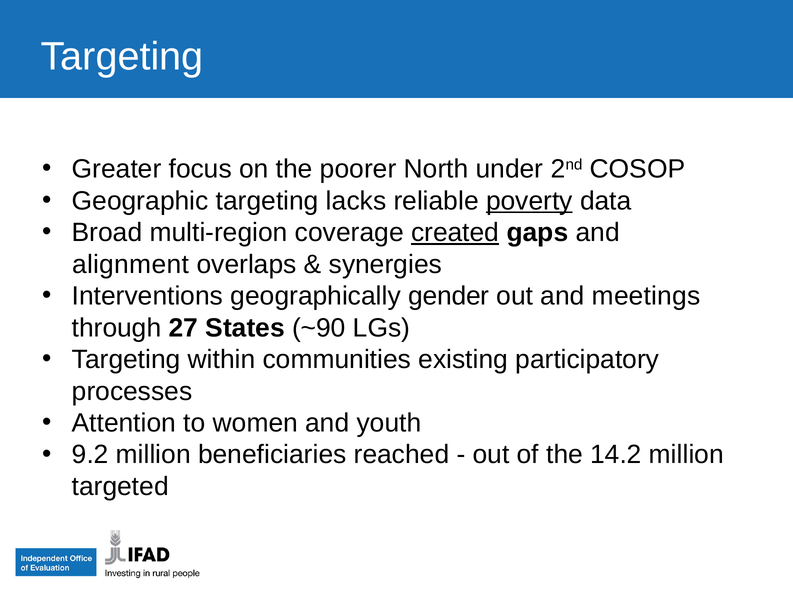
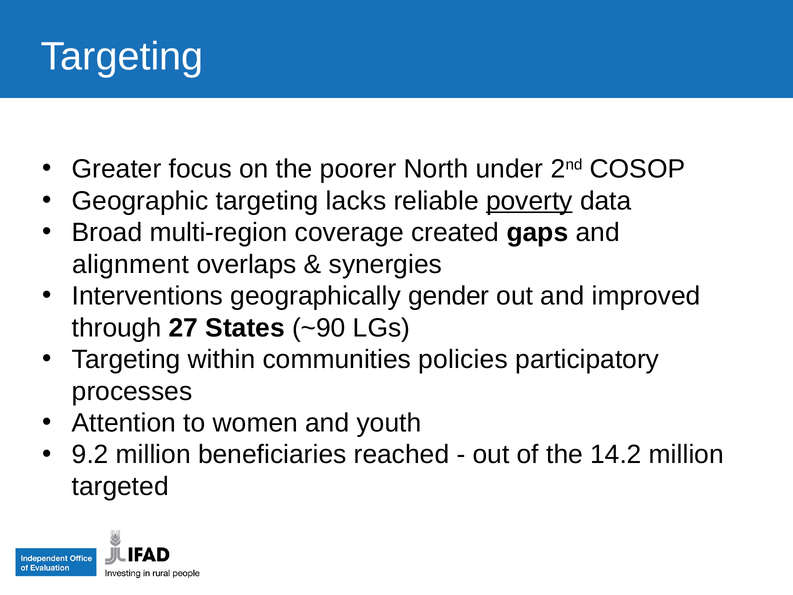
created underline: present -> none
meetings: meetings -> improved
existing: existing -> policies
